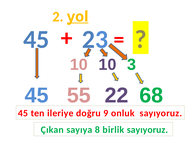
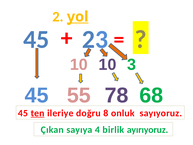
22: 22 -> 78
ten underline: none -> present
9: 9 -> 8
8: 8 -> 4
birlik sayıyoruz: sayıyoruz -> ayırıyoruz
